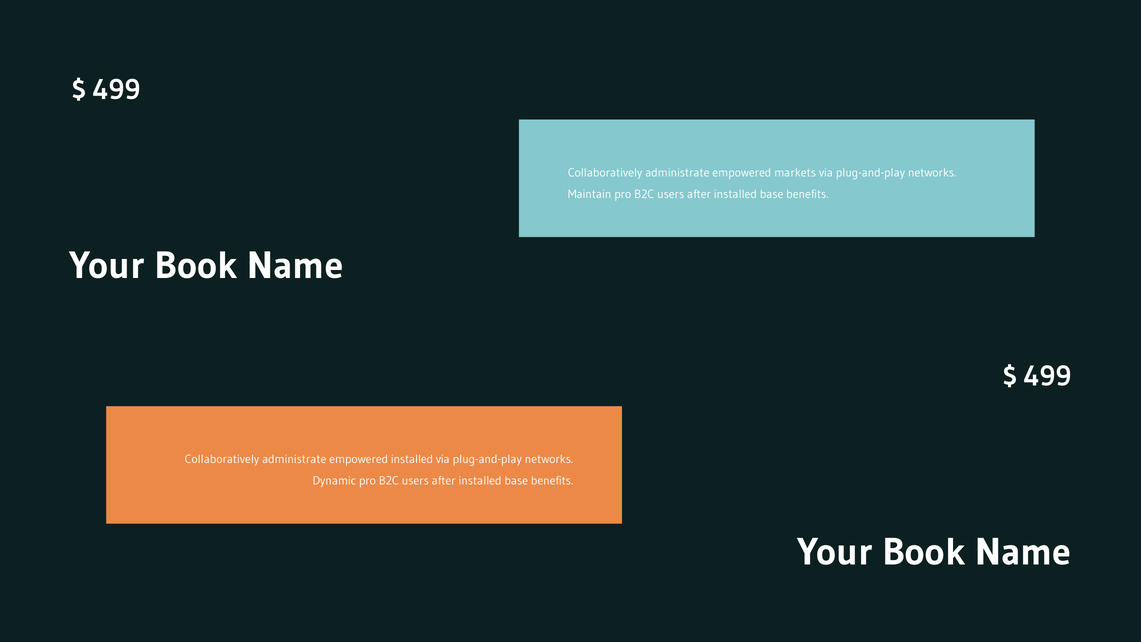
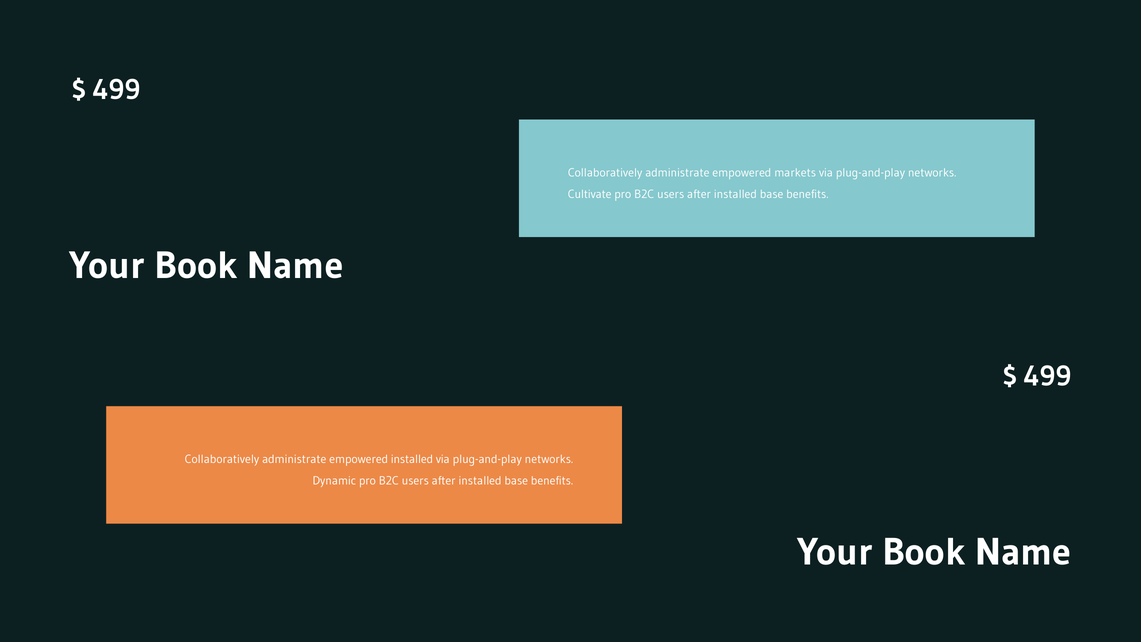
Maintain: Maintain -> Cultivate
